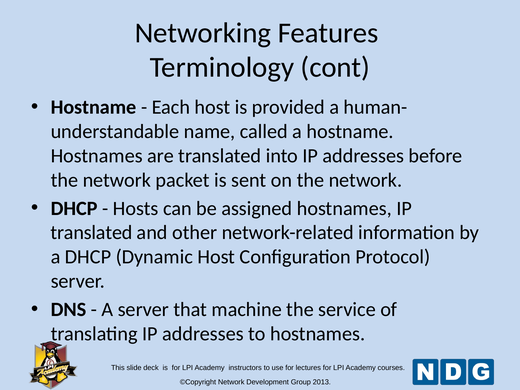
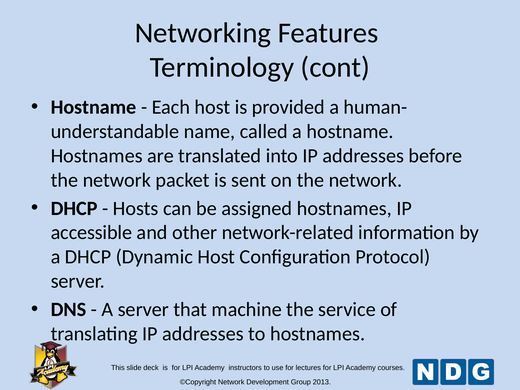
translated at (92, 233): translated -> accessible
